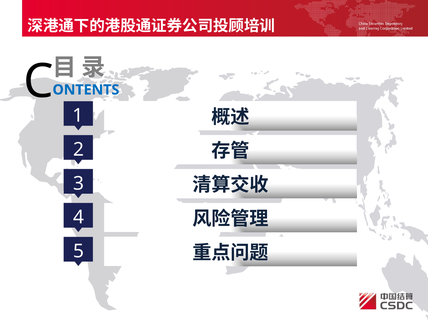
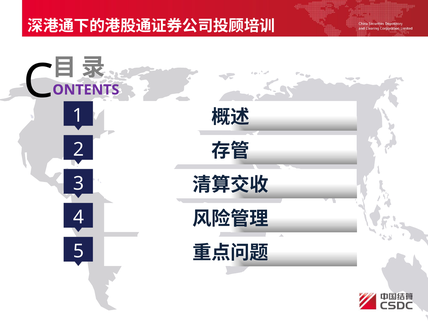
ONTENTS colour: blue -> purple
